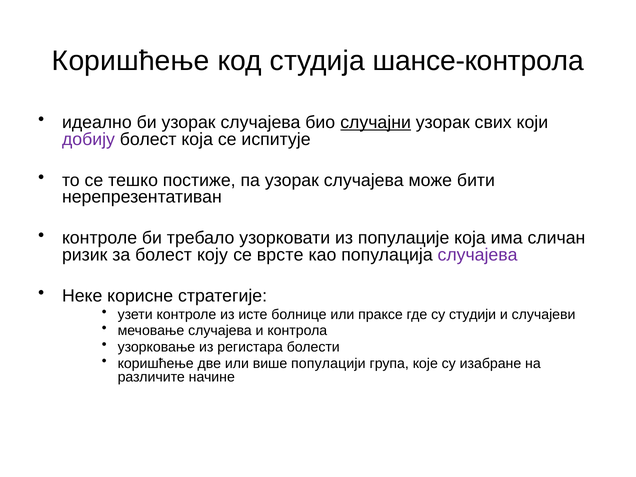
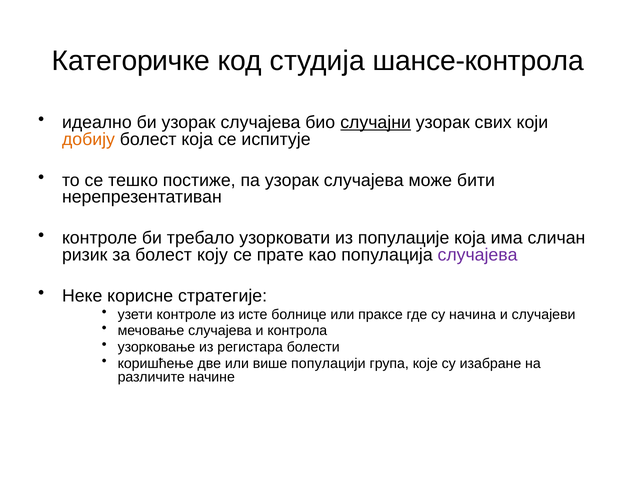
Коришћење at (131, 61): Коришћење -> Категоричке
добију colour: purple -> orange
врсте: врсте -> прате
студији: студији -> начина
